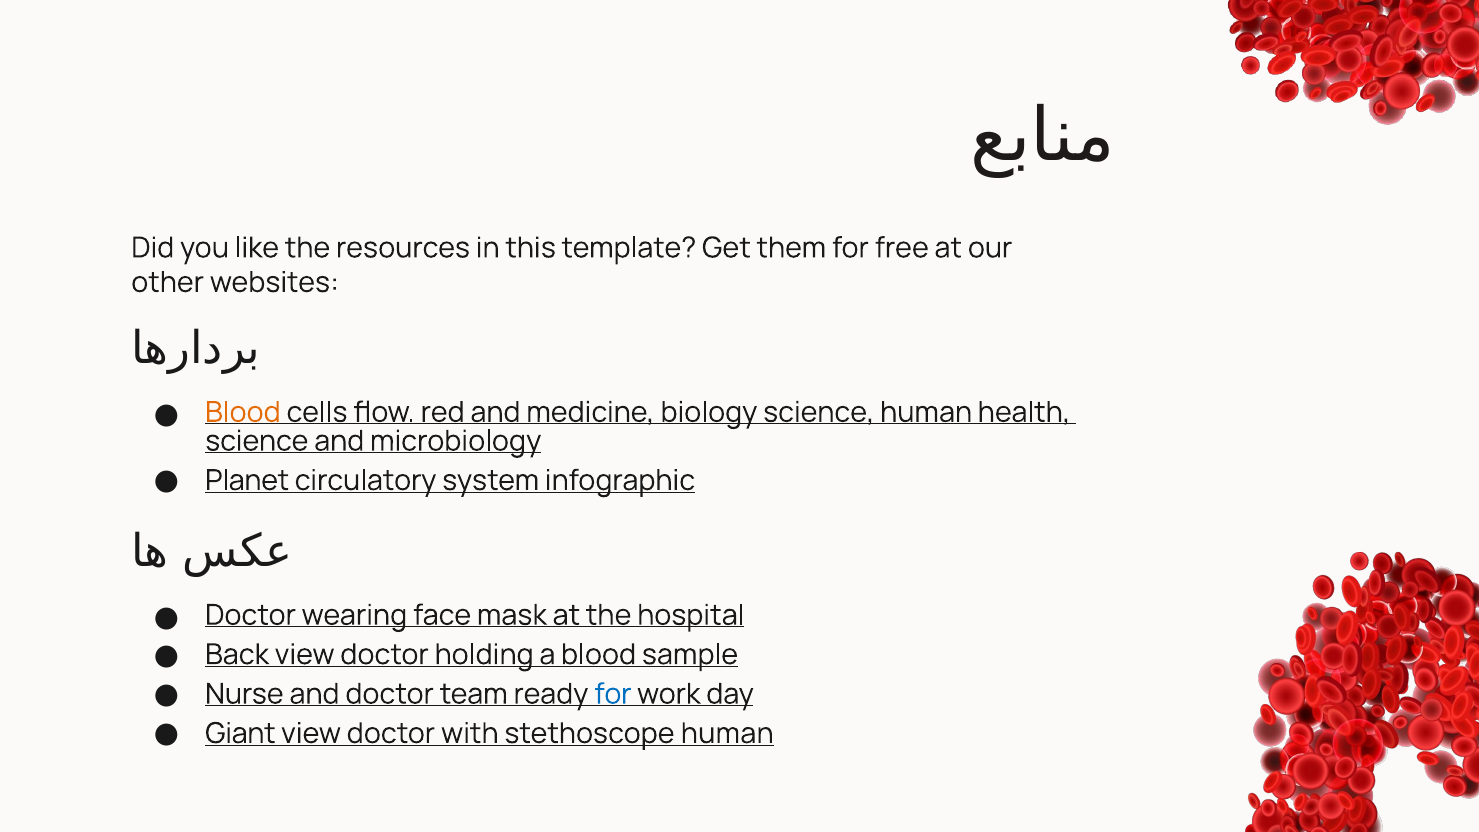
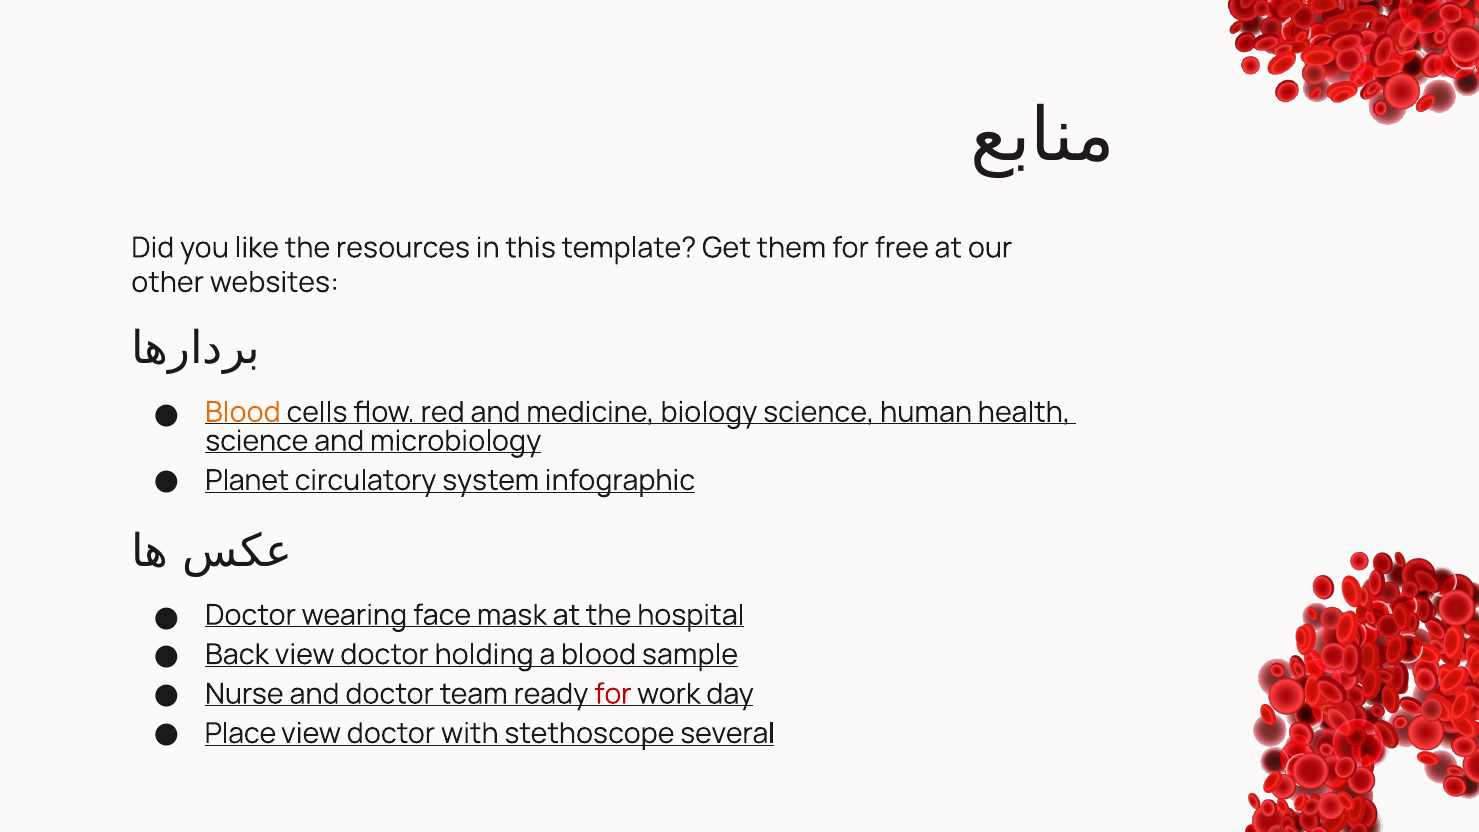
for at (613, 694) colour: blue -> red
Giant: Giant -> Place
stethoscope human: human -> several
